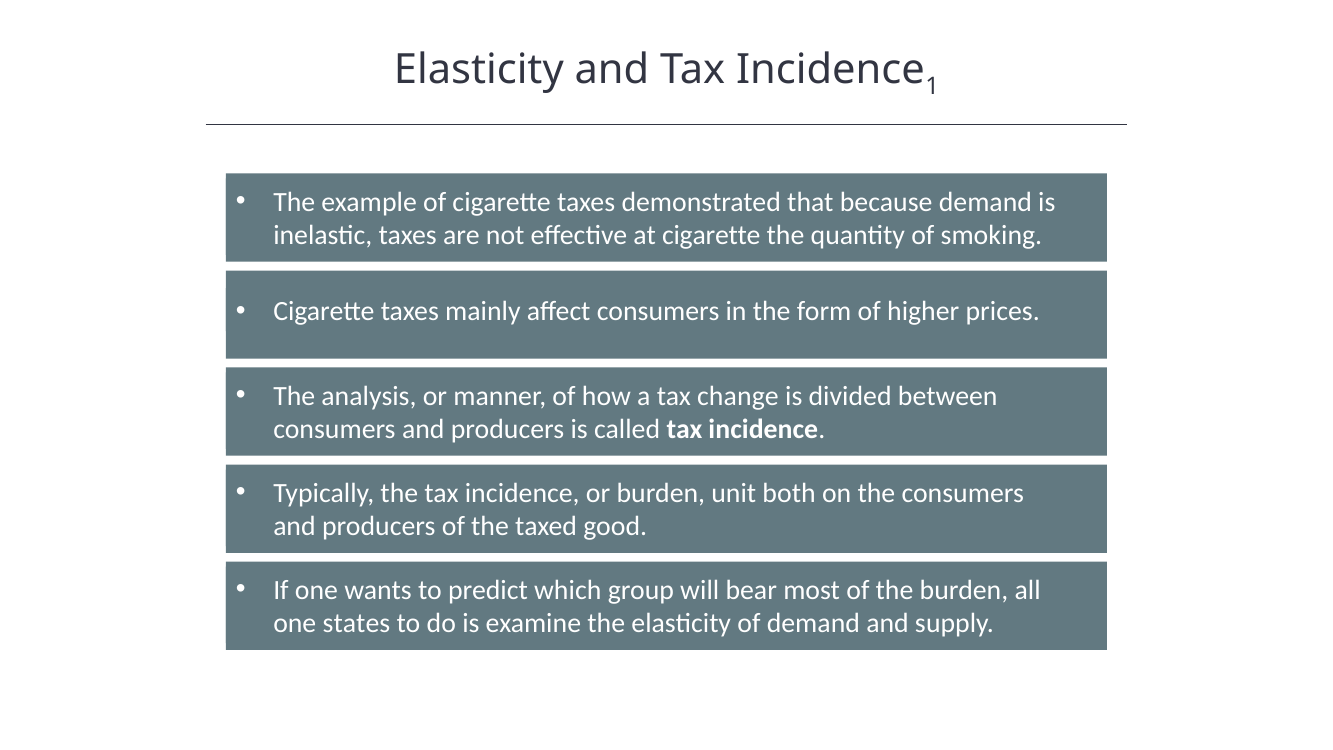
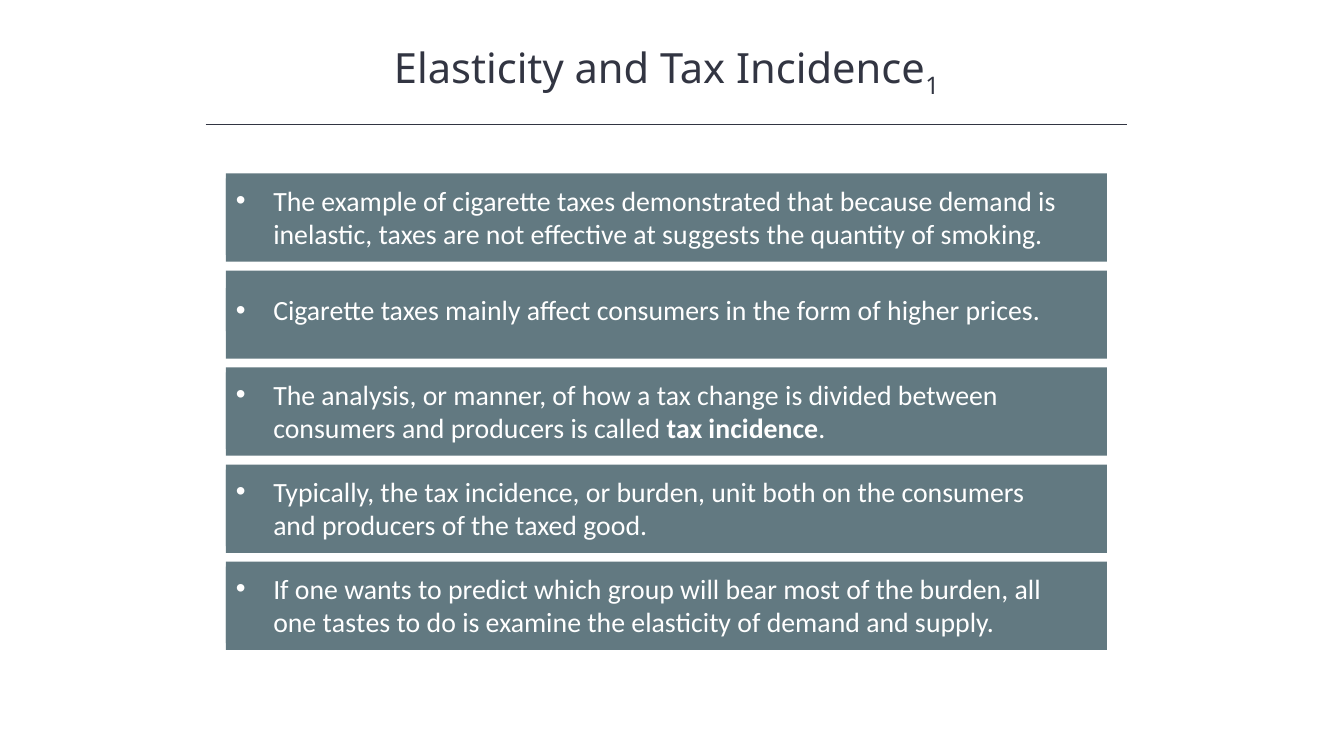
at cigarette: cigarette -> suggests
states: states -> tastes
